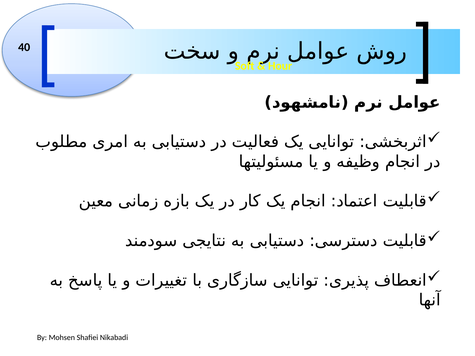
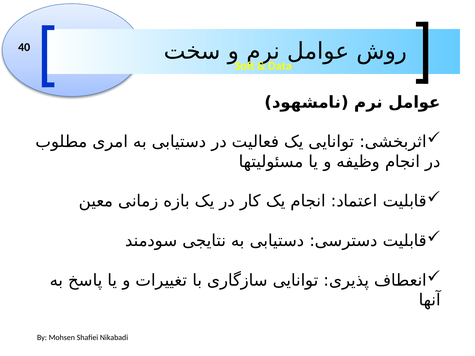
Hour: Hour -> Data
